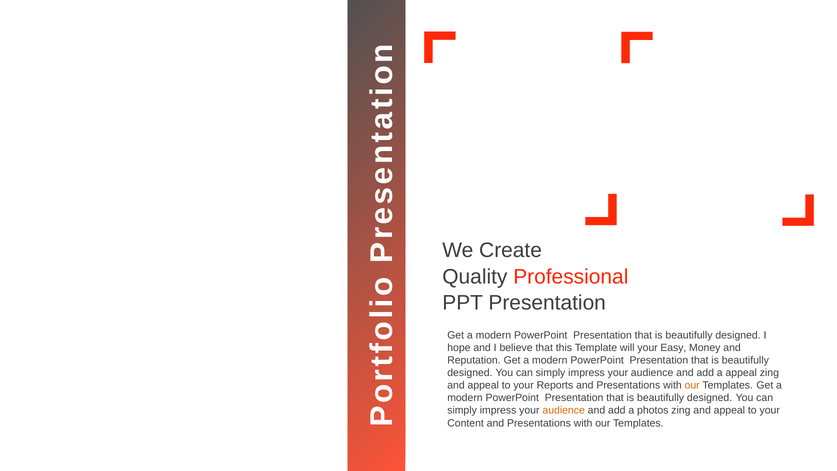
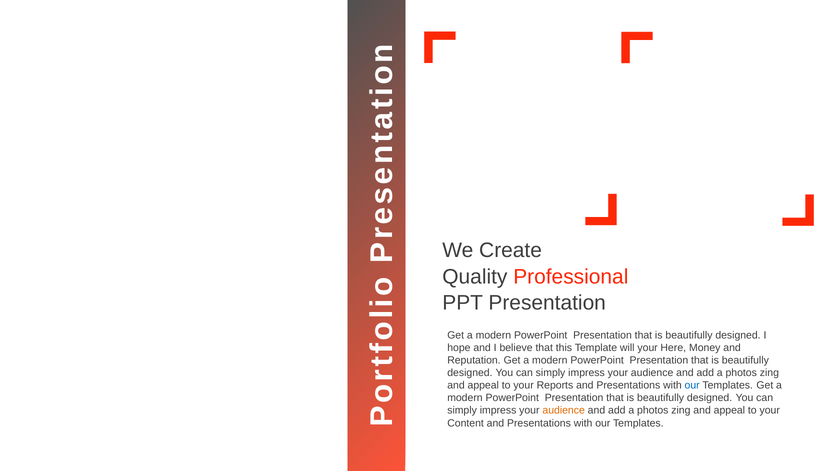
Easy: Easy -> Here
appeal at (741, 373): appeal -> photos
our at (692, 385) colour: orange -> blue
